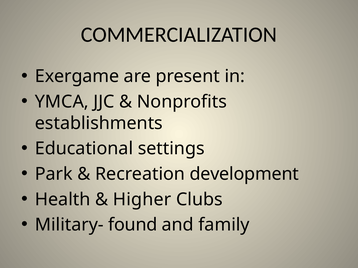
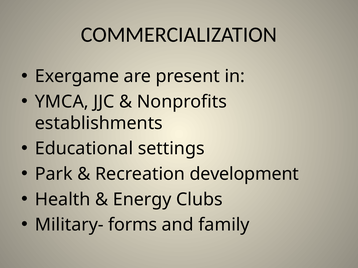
Higher: Higher -> Energy
found: found -> forms
